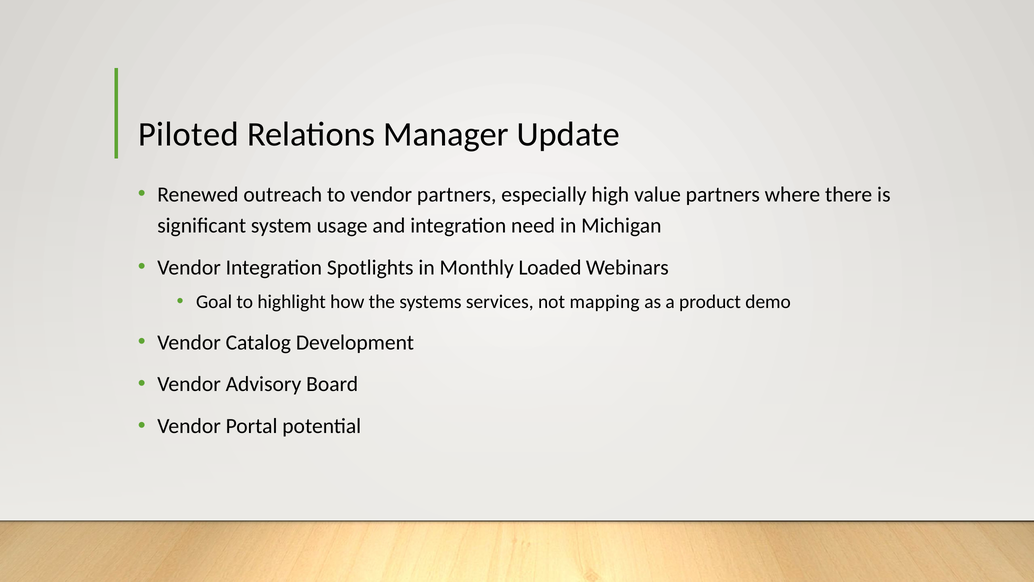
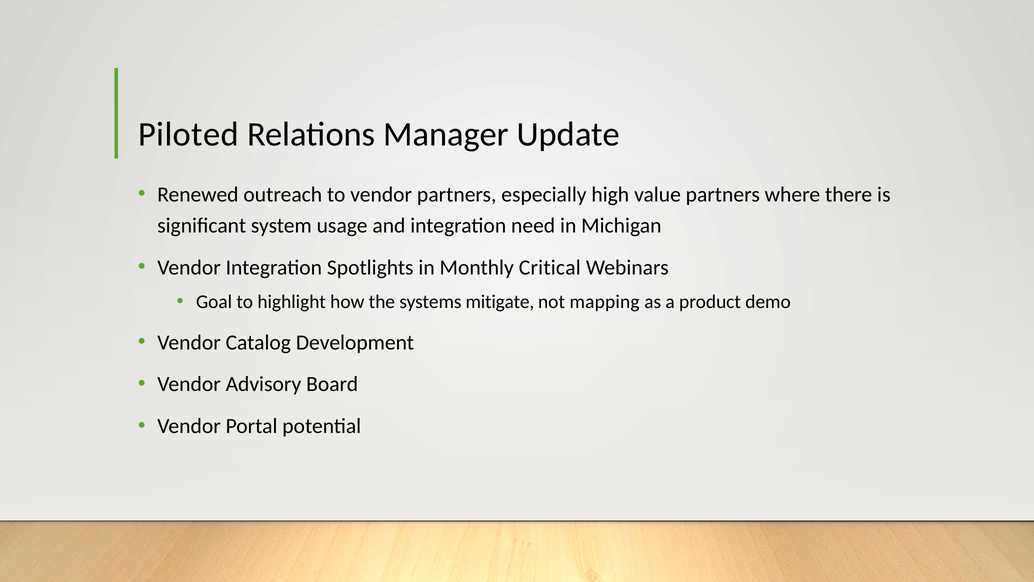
Loaded: Loaded -> Critical
services: services -> mitigate
